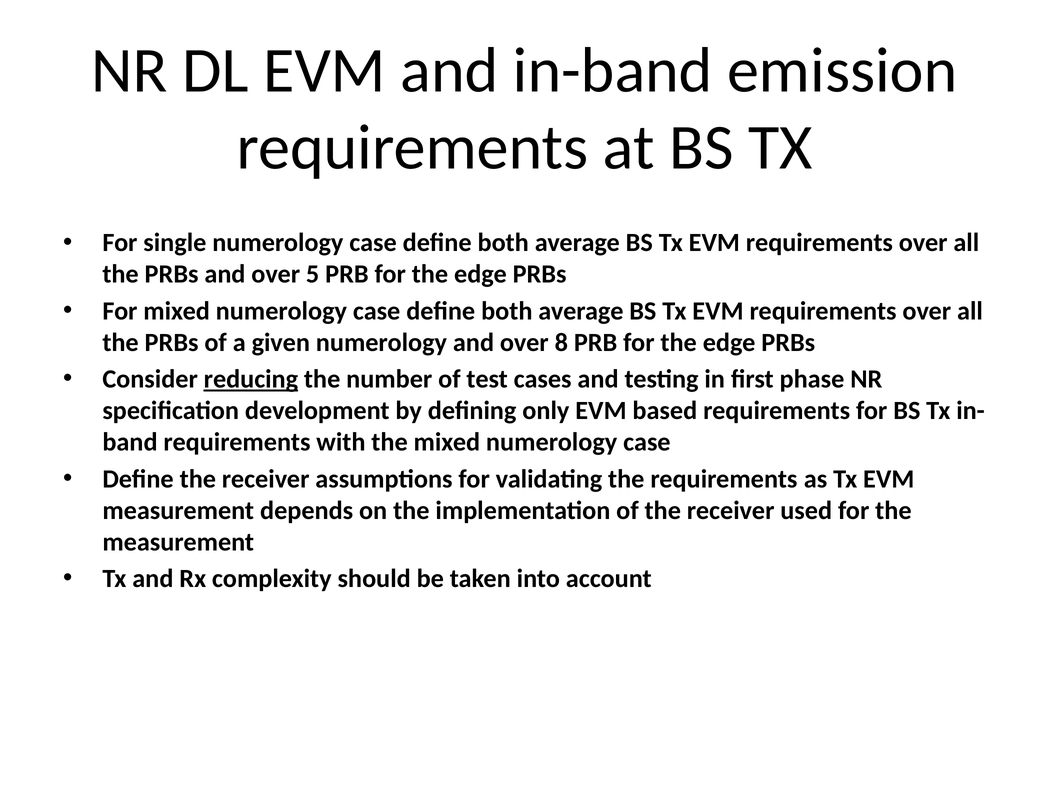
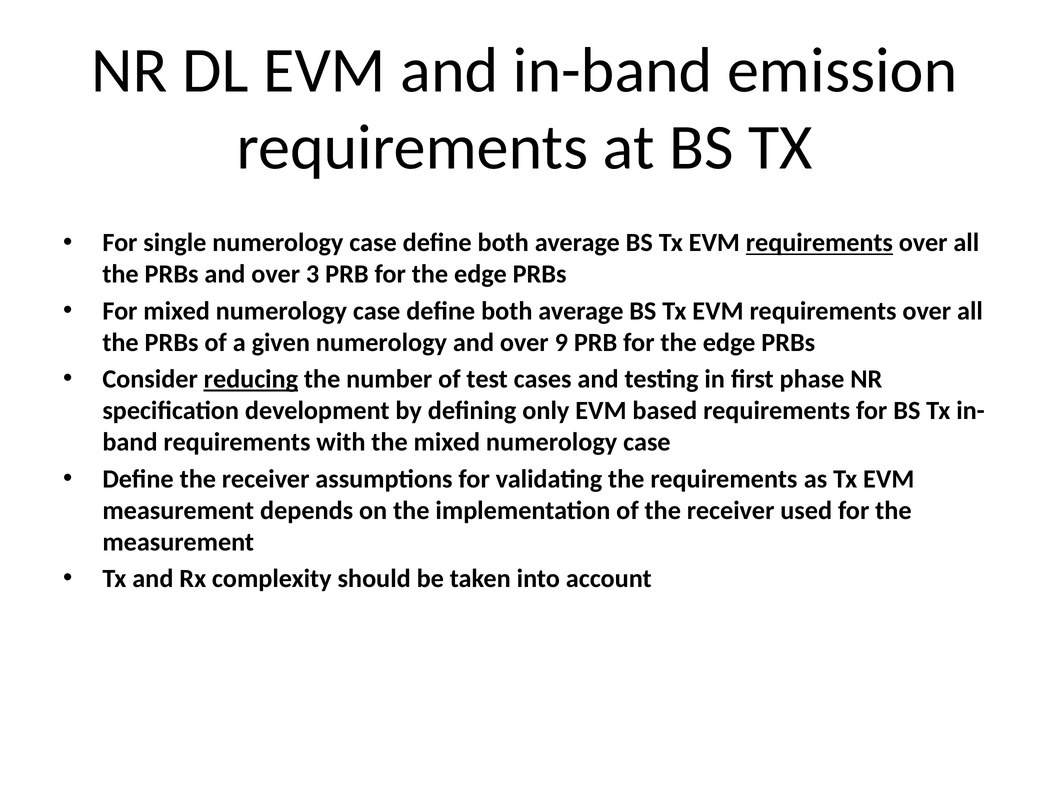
requirements at (819, 243) underline: none -> present
5: 5 -> 3
8: 8 -> 9
